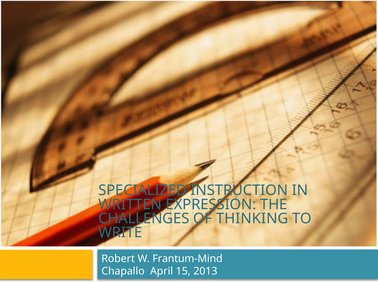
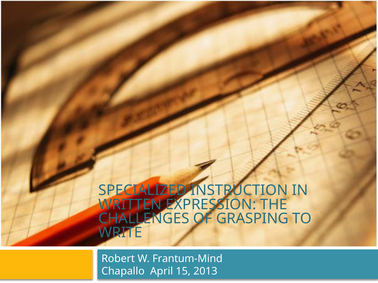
THINKING: THINKING -> GRASPING
